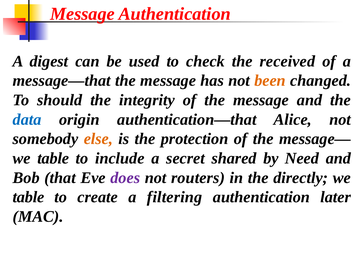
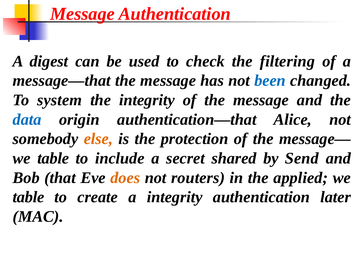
received: received -> filtering
been colour: orange -> blue
should: should -> system
Need: Need -> Send
does colour: purple -> orange
directly: directly -> applied
a filtering: filtering -> integrity
